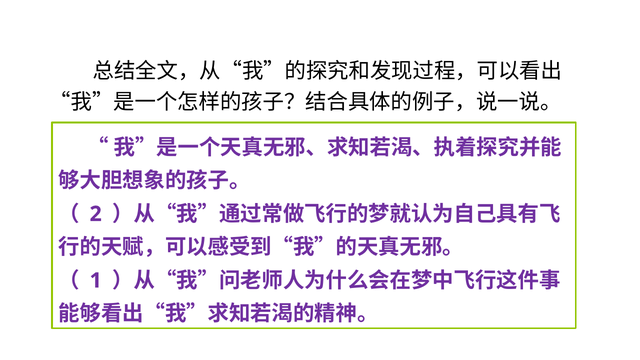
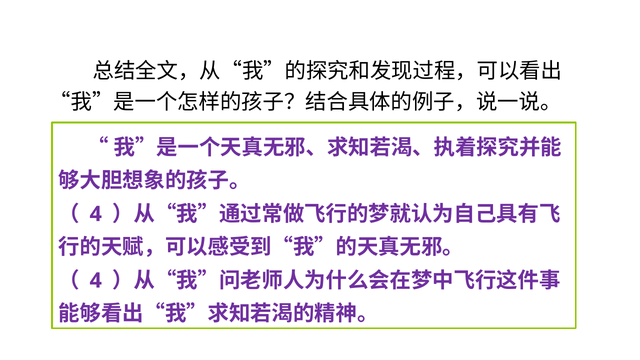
2 at (96, 214): 2 -> 4
1 at (96, 281): 1 -> 4
